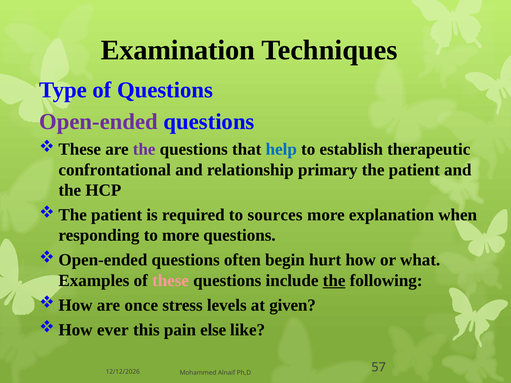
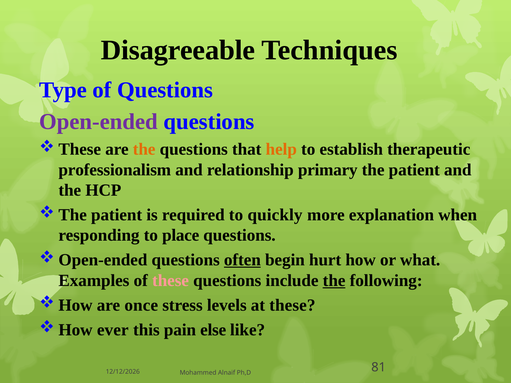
Examination: Examination -> Disagreeable
the at (144, 149) colour: purple -> orange
help colour: blue -> orange
confrontational: confrontational -> professionalism
sources: sources -> quickly
to more: more -> place
often underline: none -> present
at given: given -> these
57: 57 -> 81
